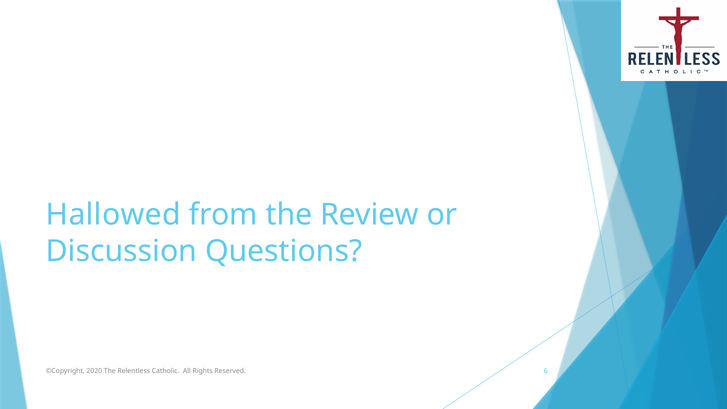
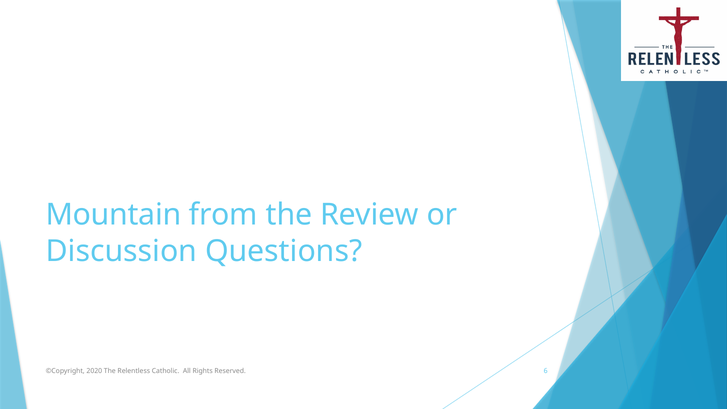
Hallowed: Hallowed -> Mountain
